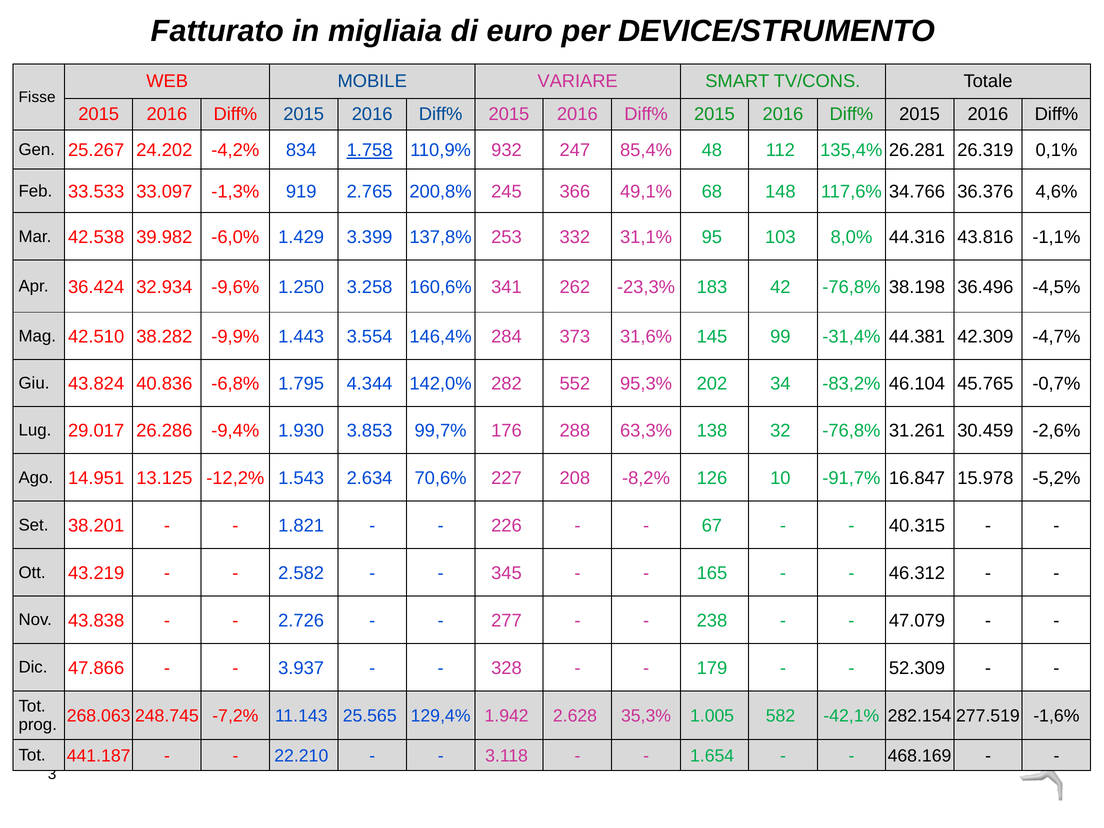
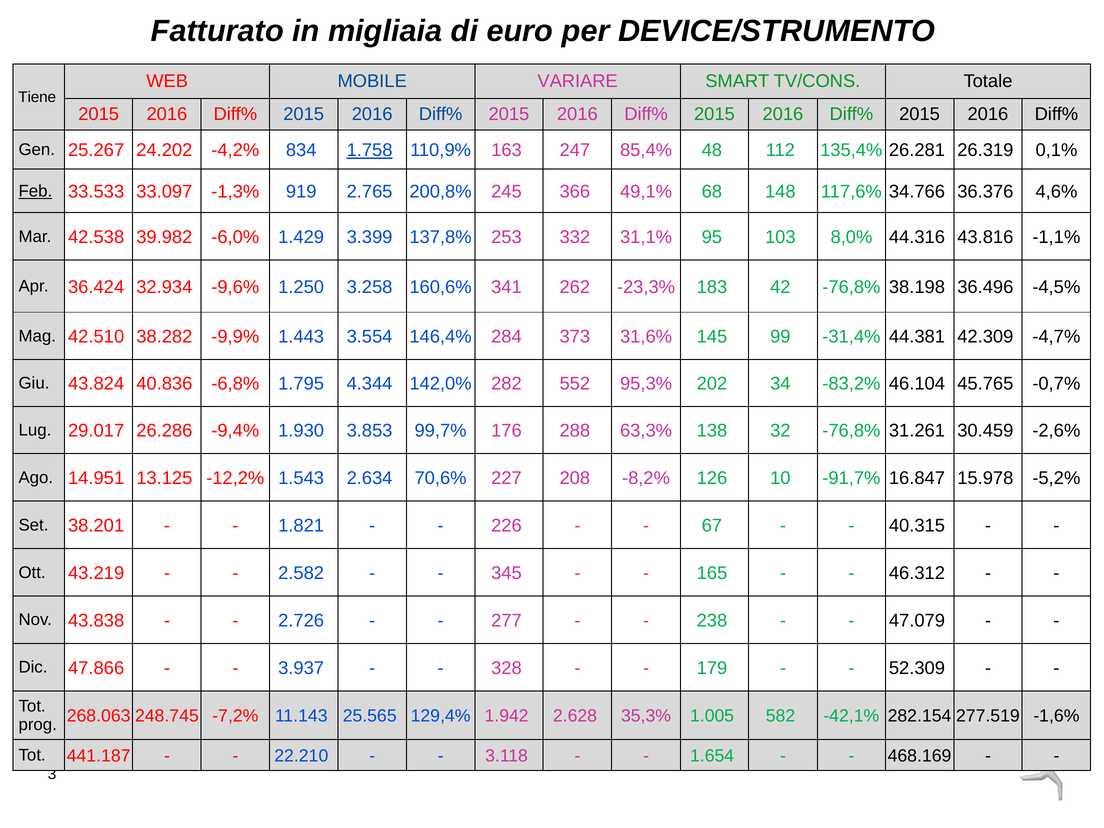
Fisse: Fisse -> Tiene
932: 932 -> 163
Feb underline: none -> present
